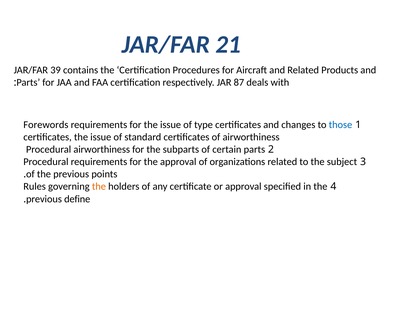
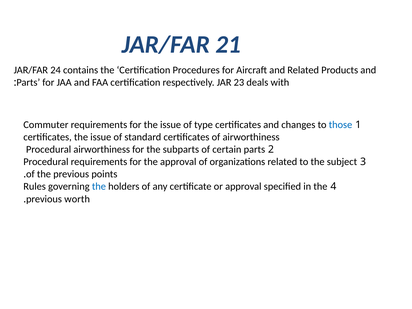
39: 39 -> 24
87: 87 -> 23
Forewords: Forewords -> Commuter
the at (99, 187) colour: orange -> blue
define: define -> worth
